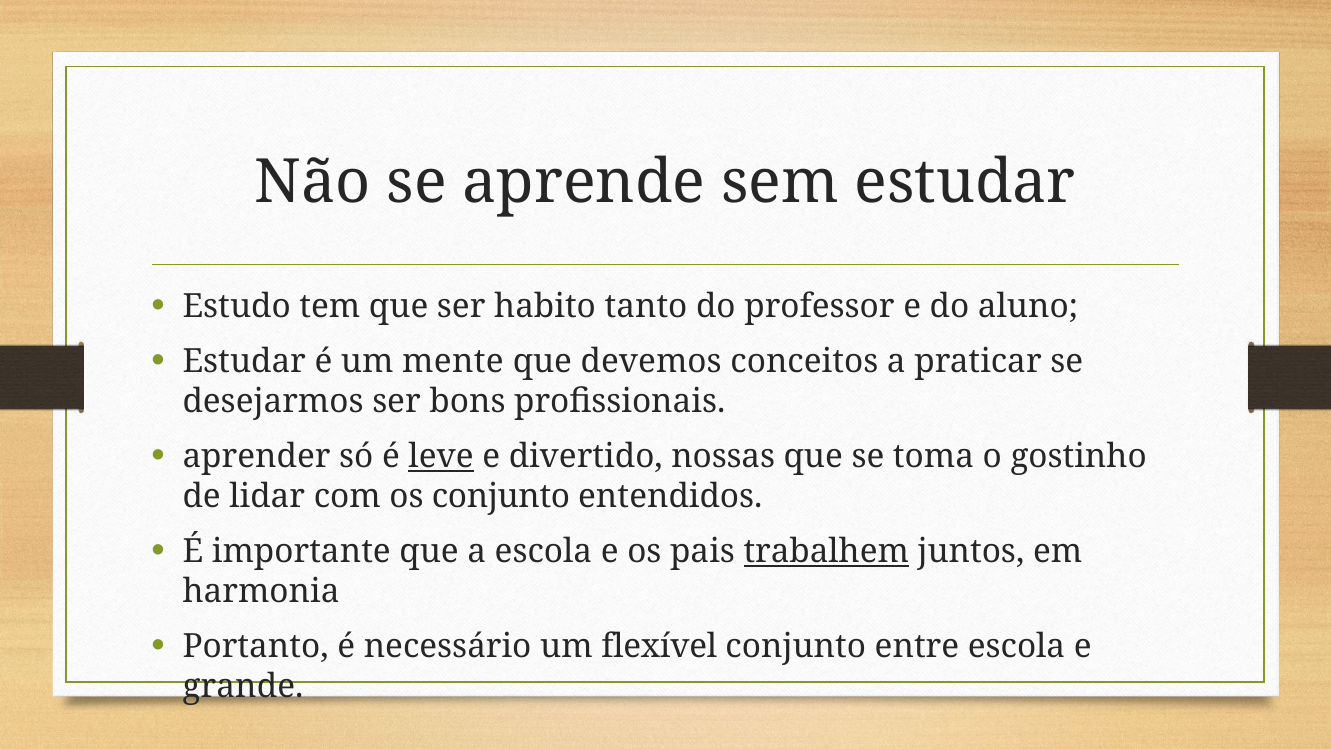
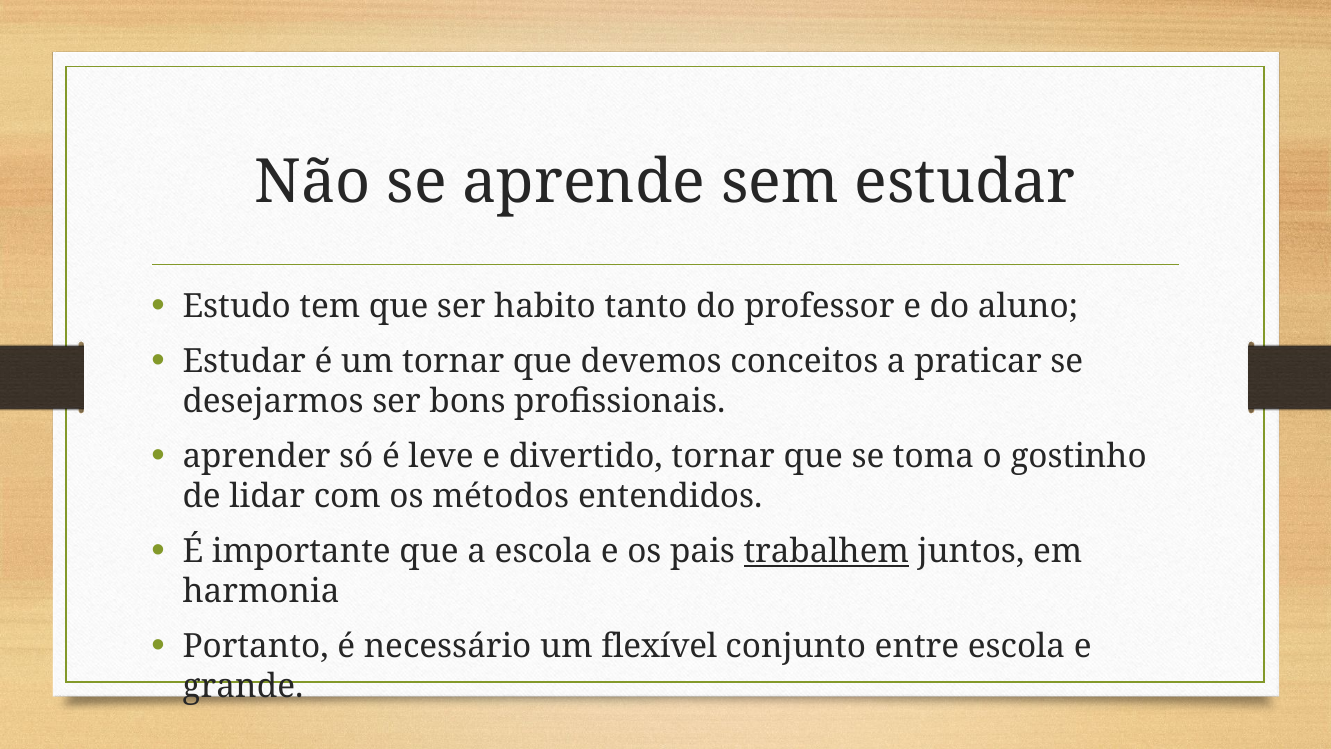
um mente: mente -> tornar
leve underline: present -> none
divertido nossas: nossas -> tornar
os conjunto: conjunto -> métodos
